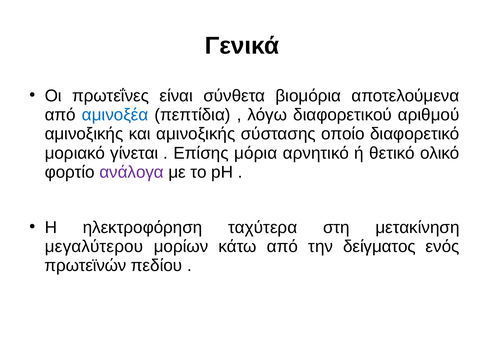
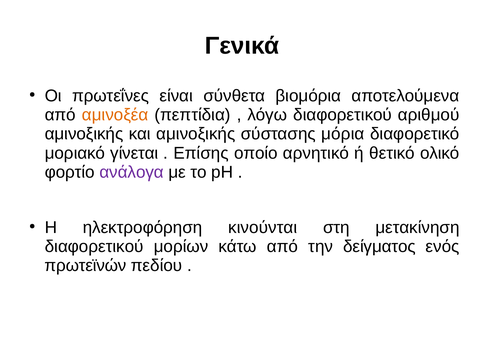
αμινοξέα colour: blue -> orange
οποίο: οποίο -> μόρια
μόρια: μόρια -> οποίο
ταχύτερα: ταχύτερα -> κινούνται
μεγαλύτερου at (94, 246): μεγαλύτερου -> διαφορετικού
